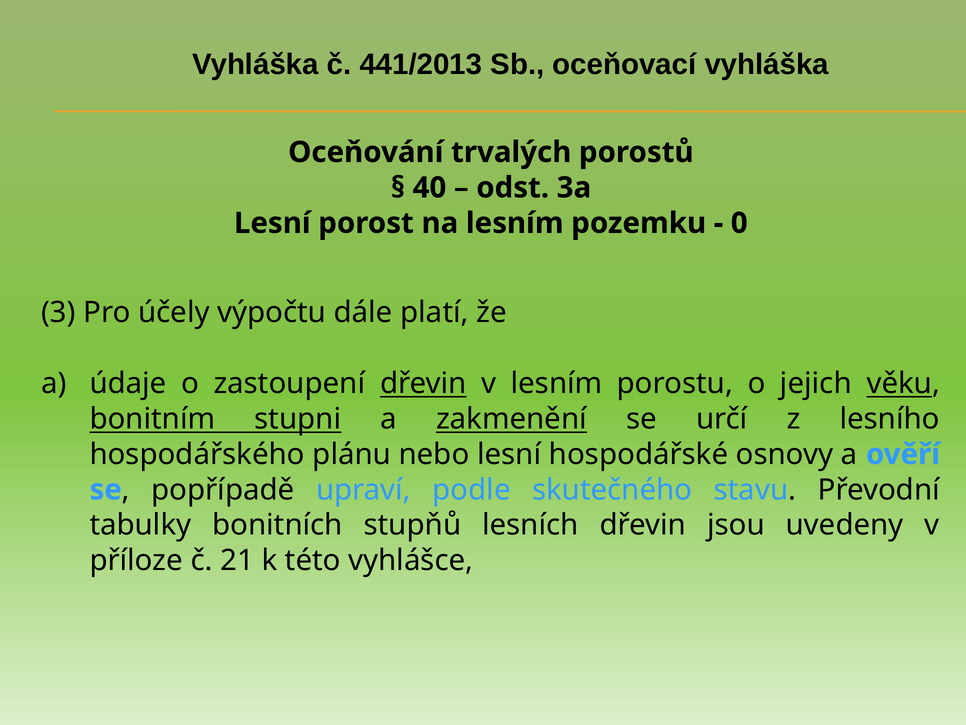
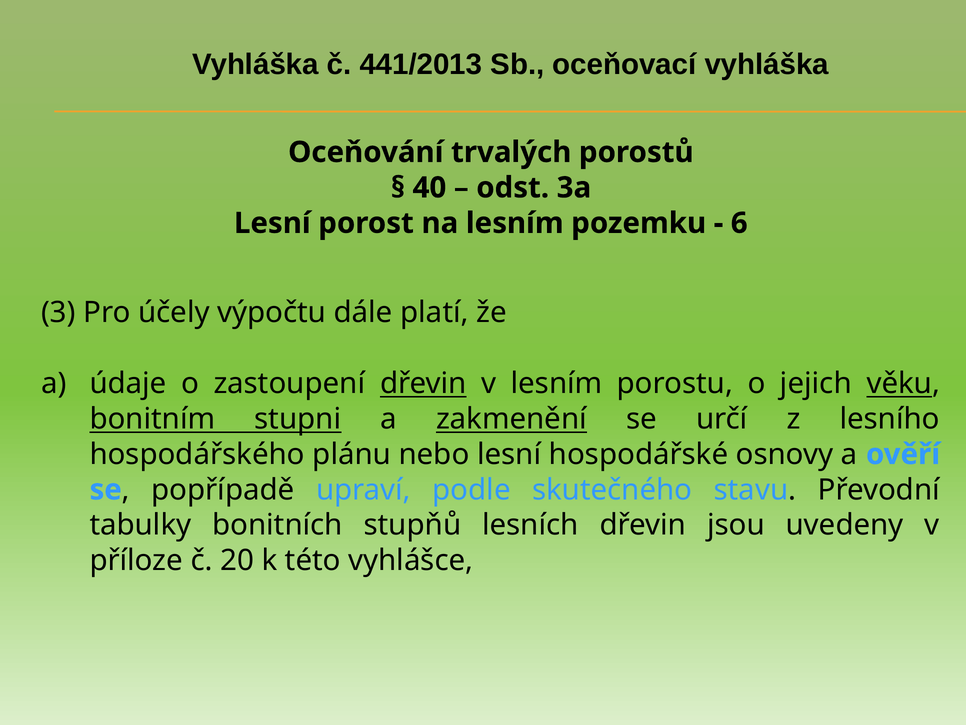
0: 0 -> 6
21: 21 -> 20
